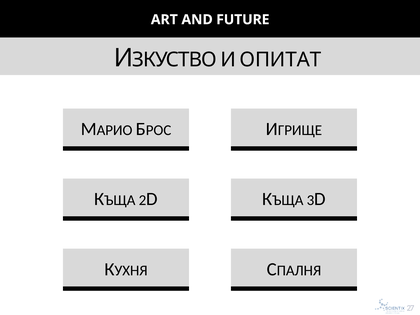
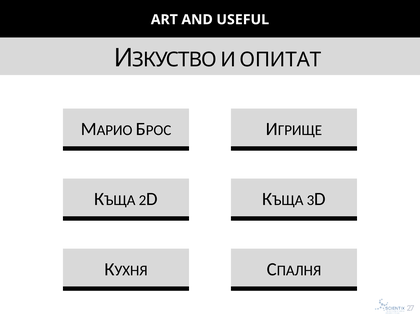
FUTURE: FUTURE -> USEFUL
